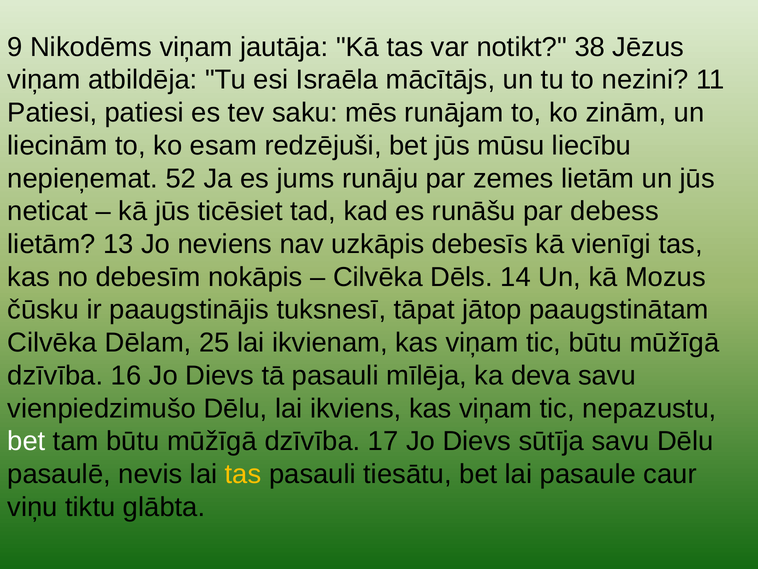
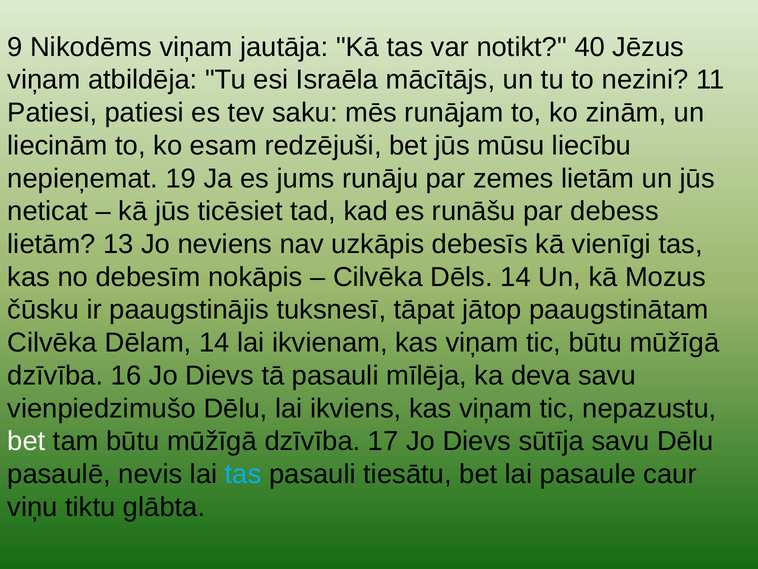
38: 38 -> 40
52: 52 -> 19
Dēlam 25: 25 -> 14
tas at (243, 474) colour: yellow -> light blue
